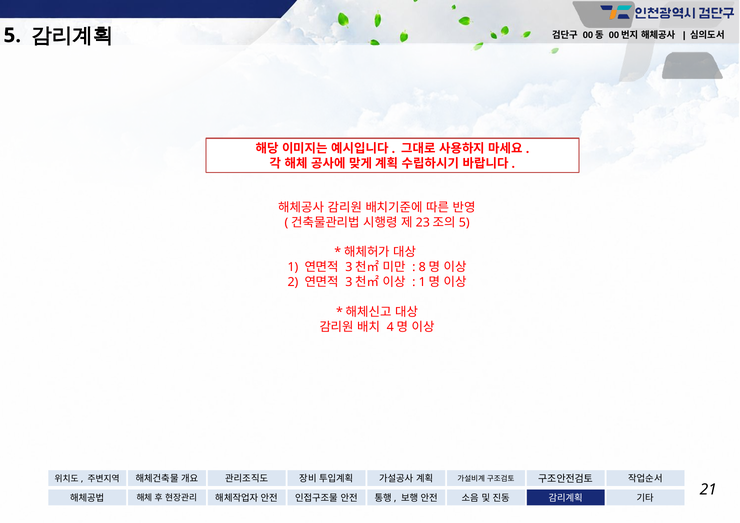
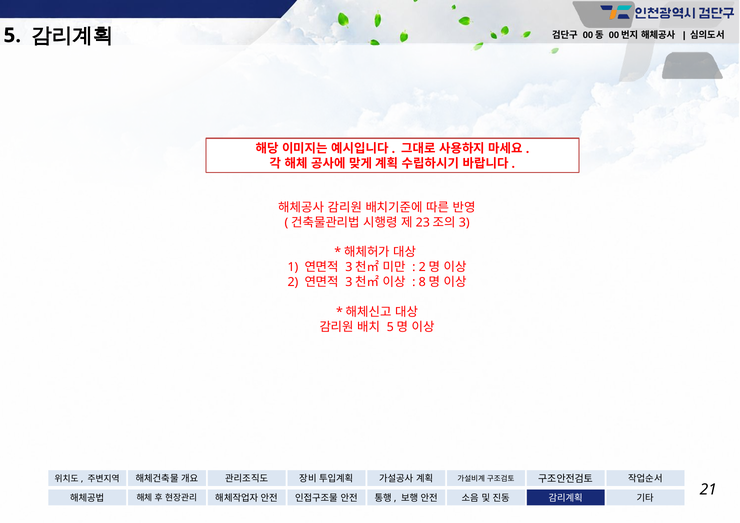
5 at (464, 223): 5 -> 3
8 at (422, 267): 8 -> 2
1 at (422, 282): 1 -> 8
4 at (390, 327): 4 -> 5
